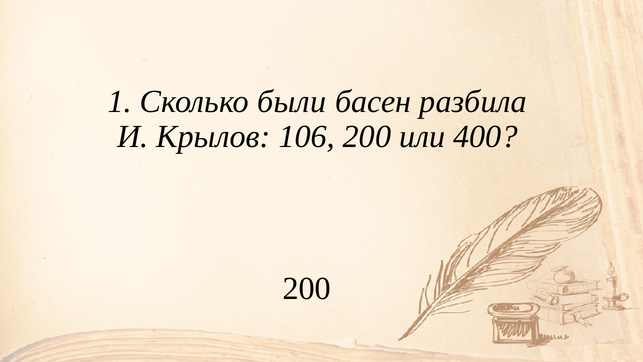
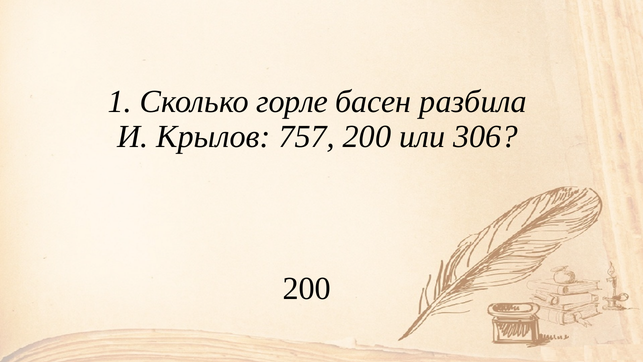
были: были -> горле
106: 106 -> 757
400: 400 -> 306
